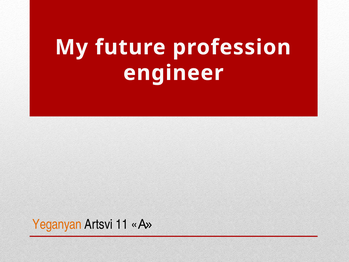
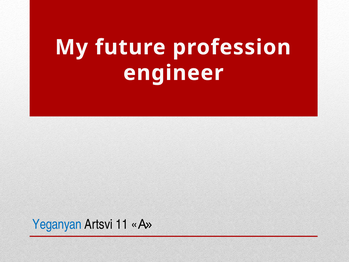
Yeganyan colour: orange -> blue
